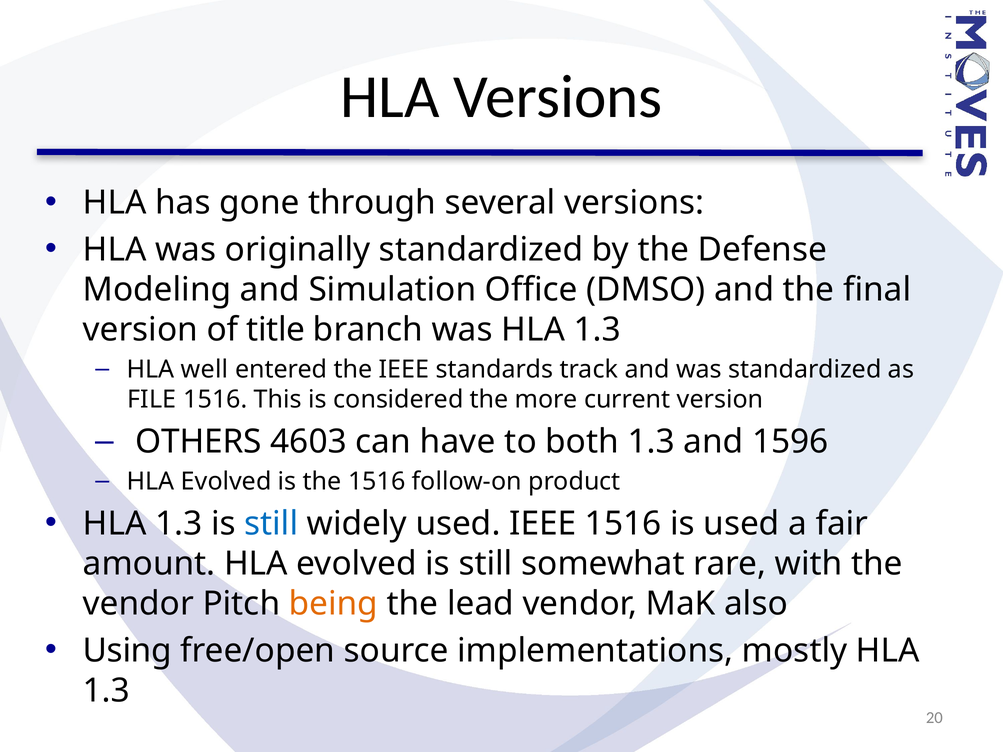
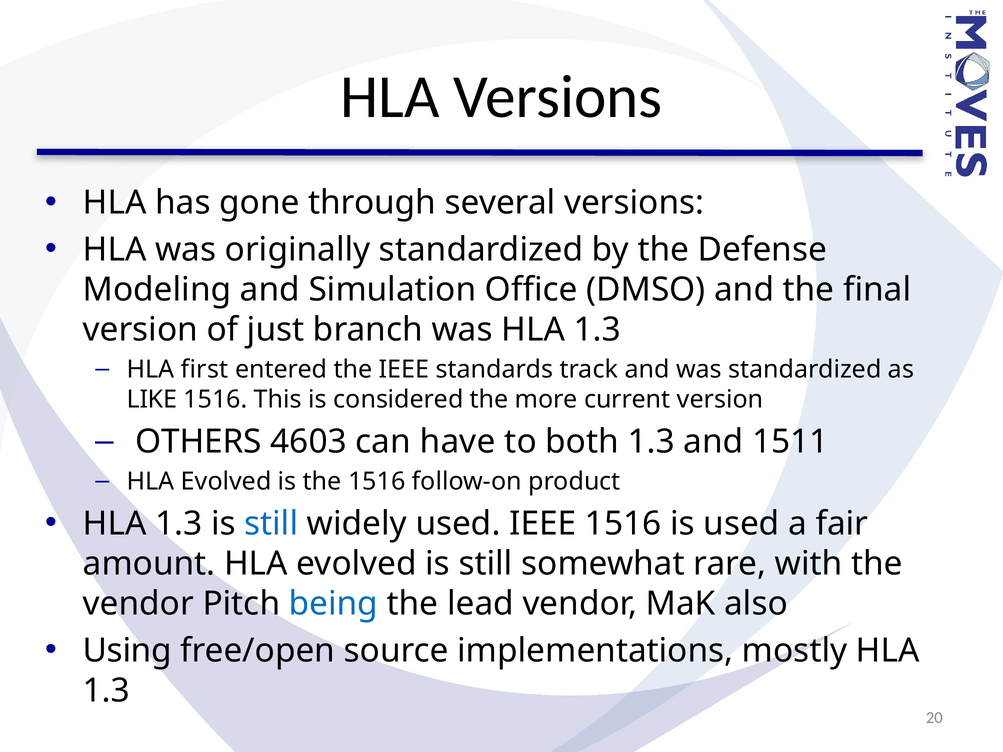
title: title -> just
well: well -> first
FILE: FILE -> LIKE
1596: 1596 -> 1511
being colour: orange -> blue
